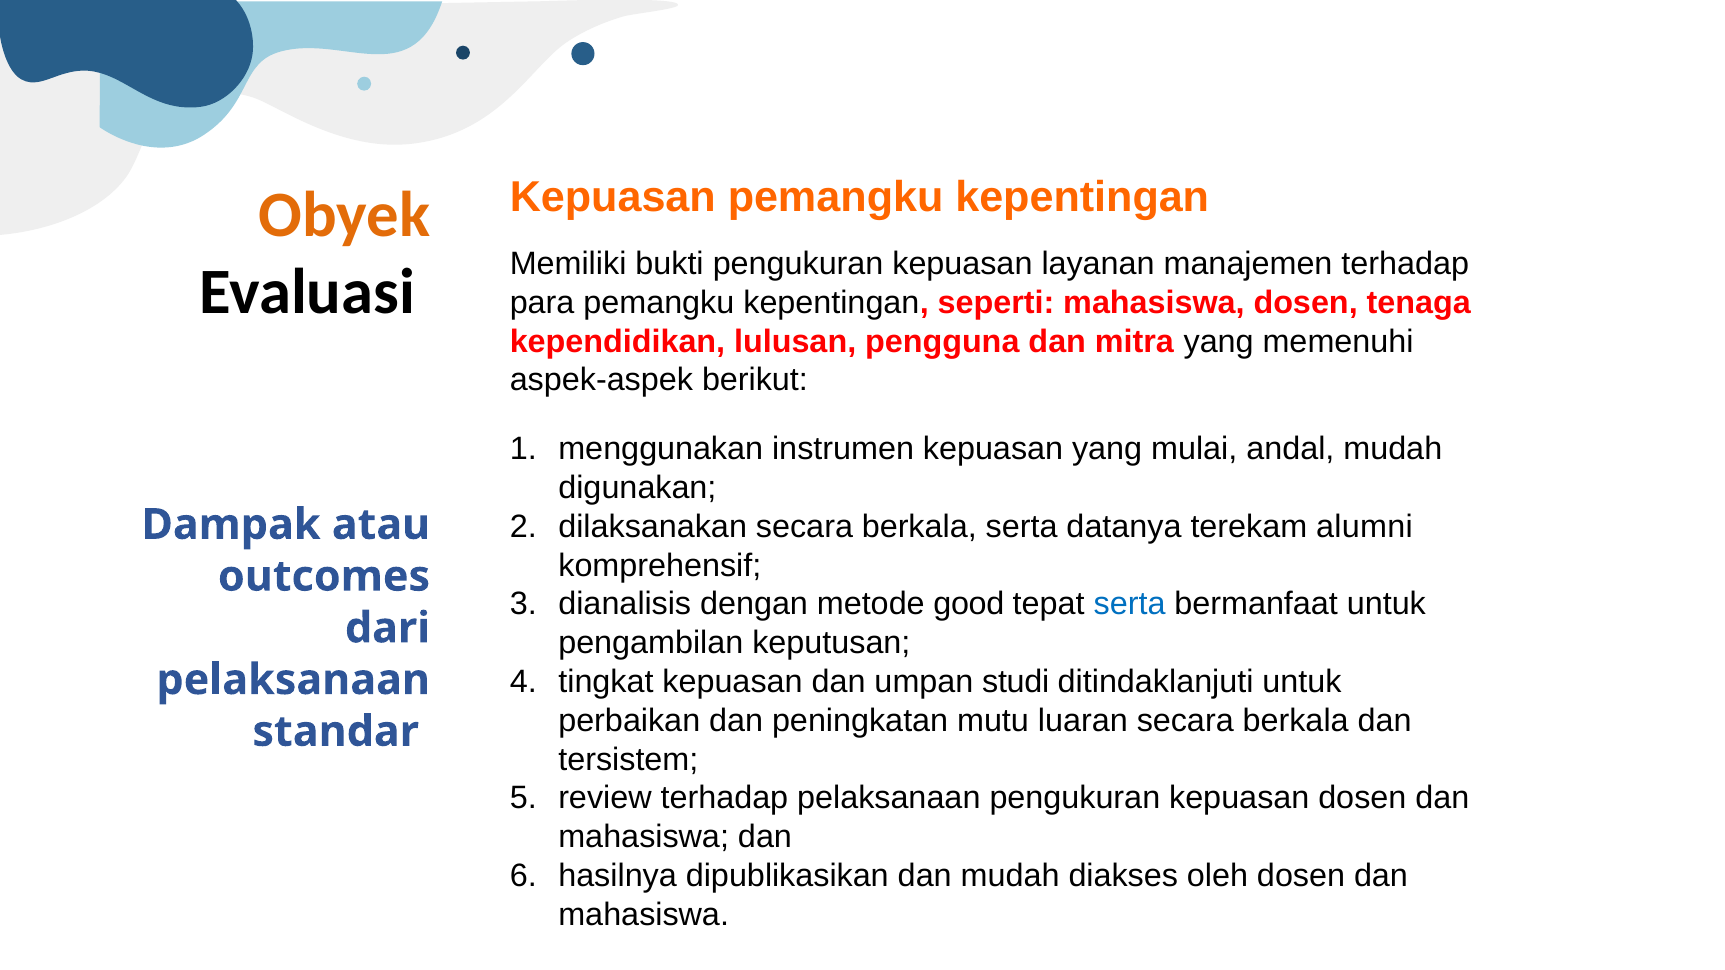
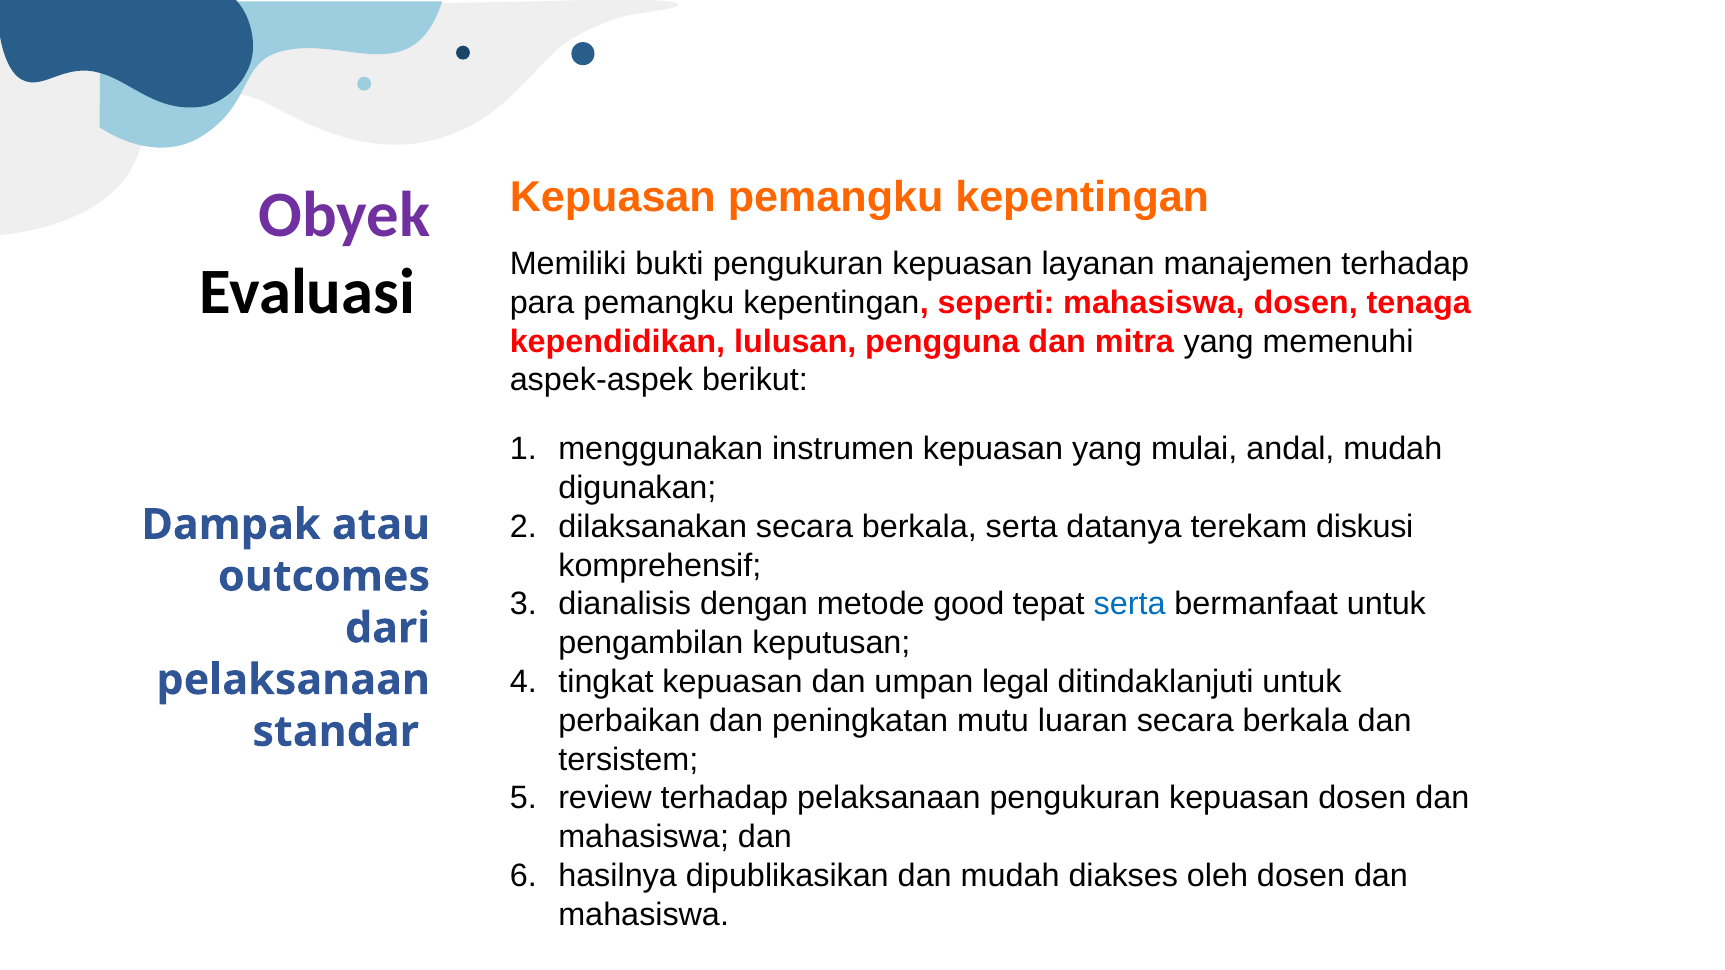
Obyek colour: orange -> purple
alumni: alumni -> diskusi
studi: studi -> legal
